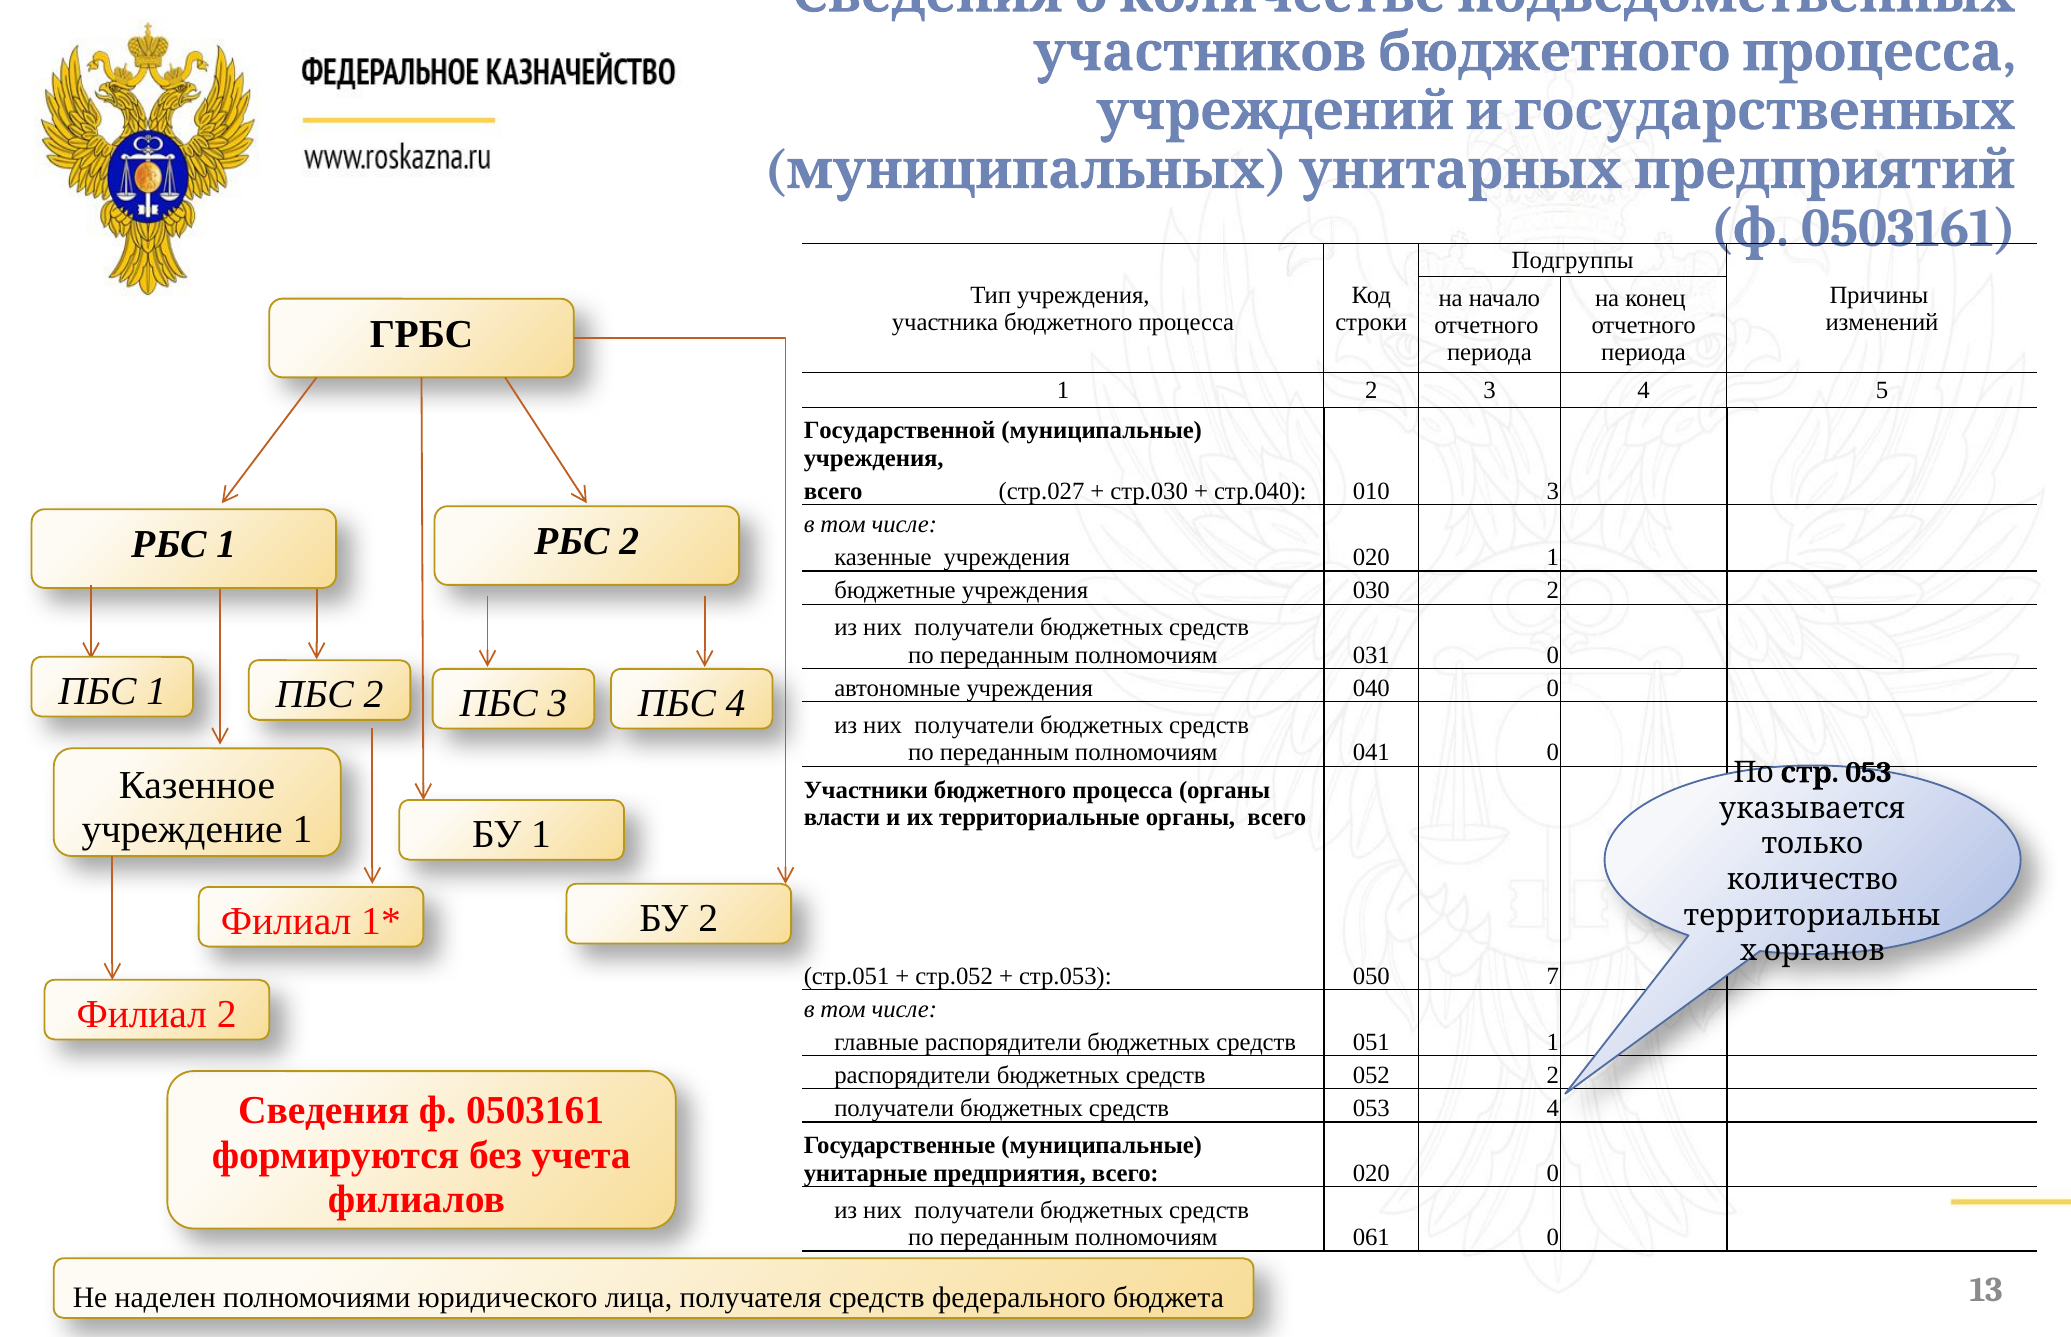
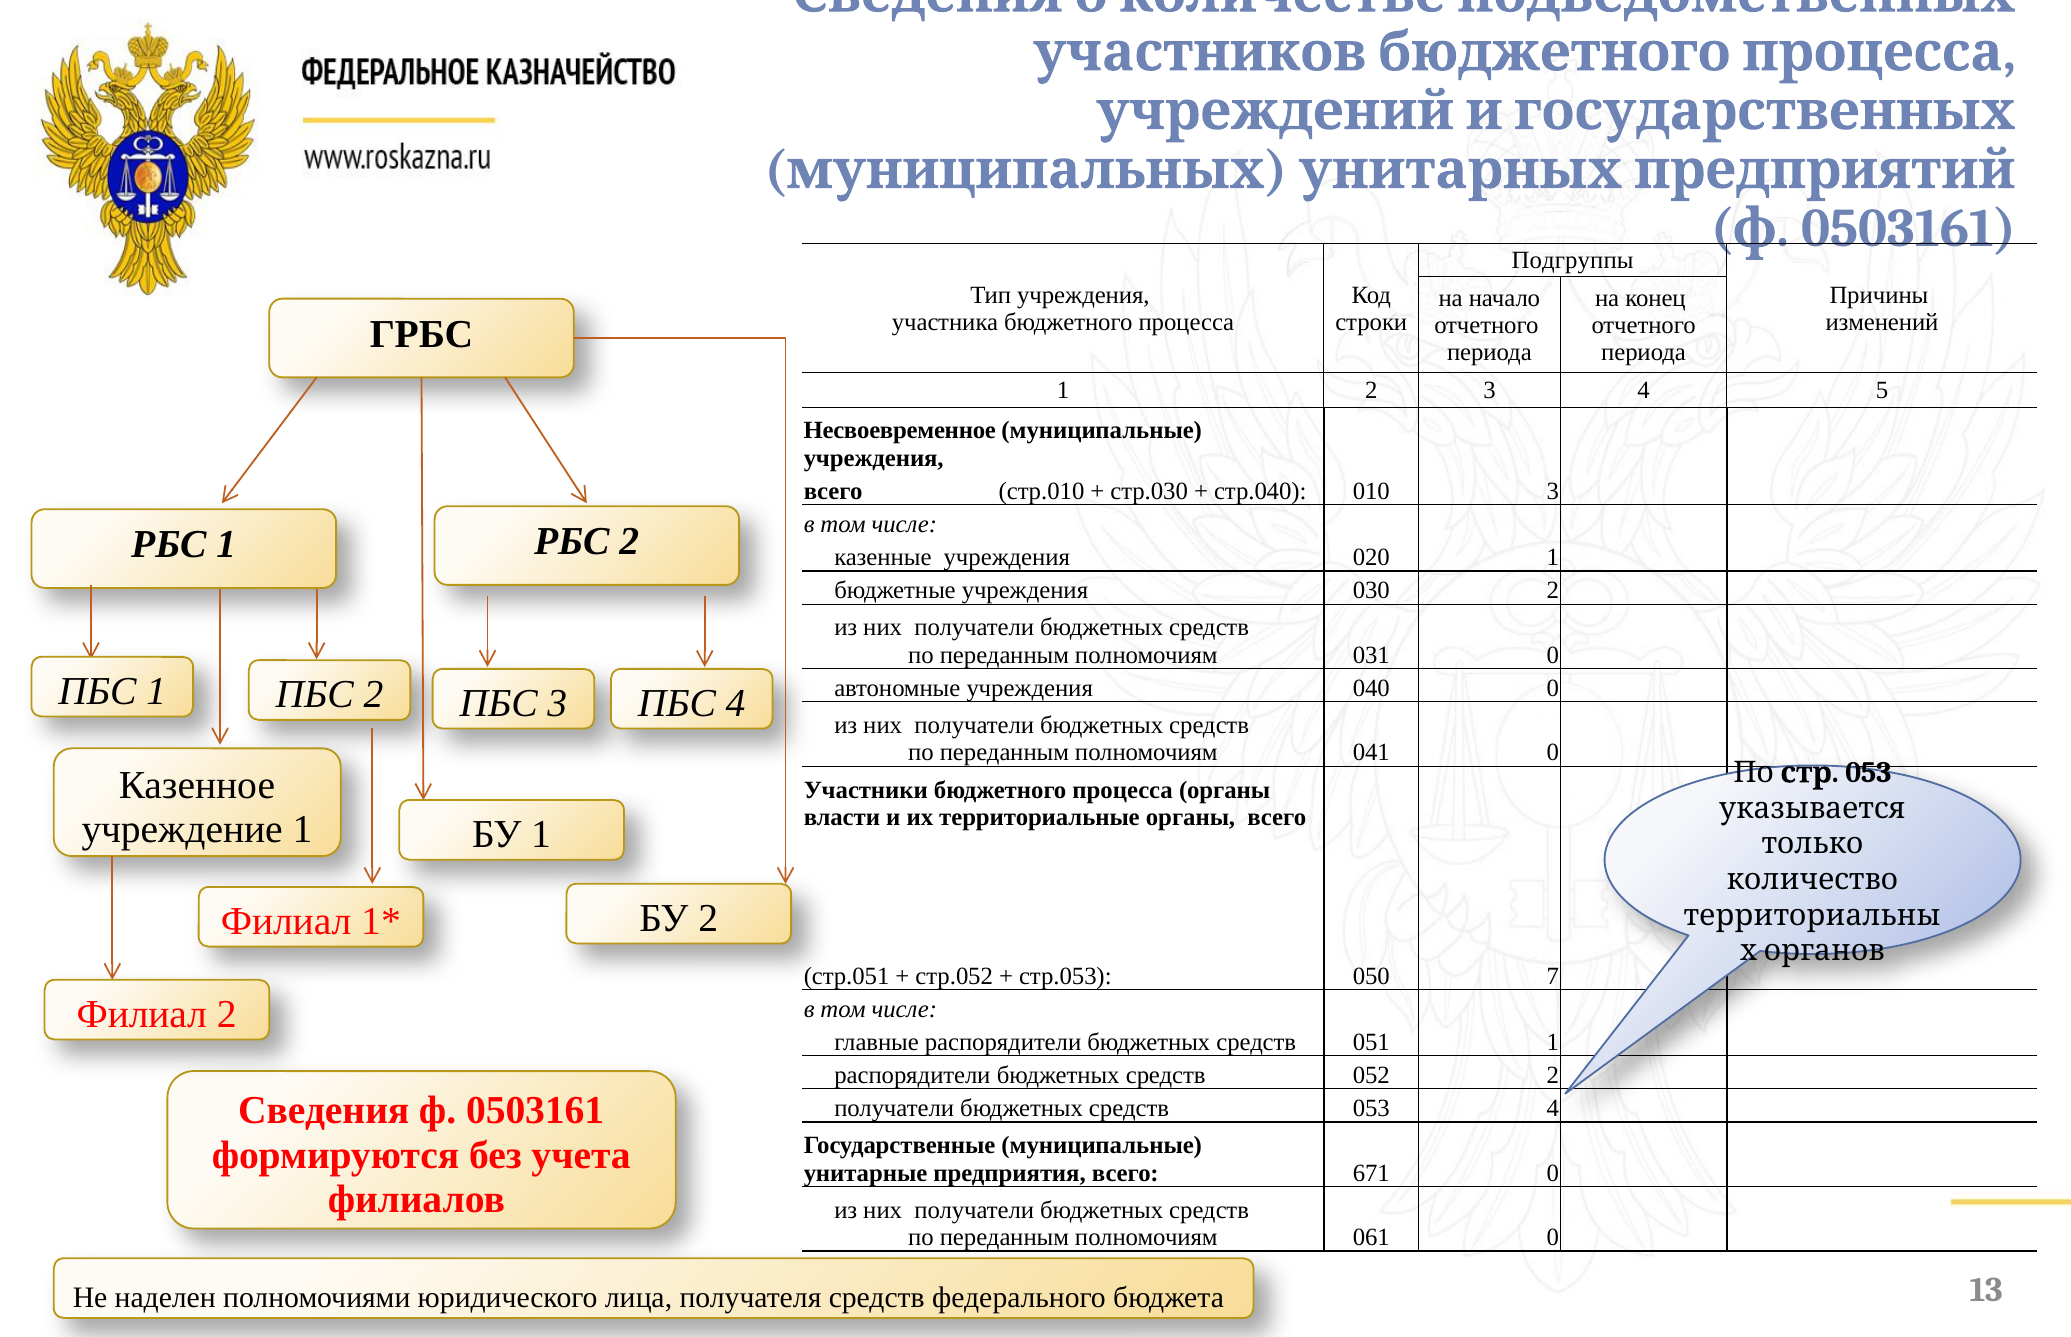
Государственной: Государственной -> Несвоевременное
стр.027: стр.027 -> стр.010
020 at (1371, 1173): 020 -> 671
